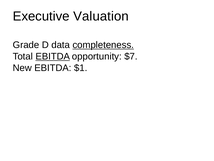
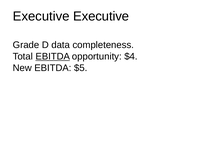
Executive Valuation: Valuation -> Executive
completeness underline: present -> none
$7: $7 -> $4
$1: $1 -> $5
